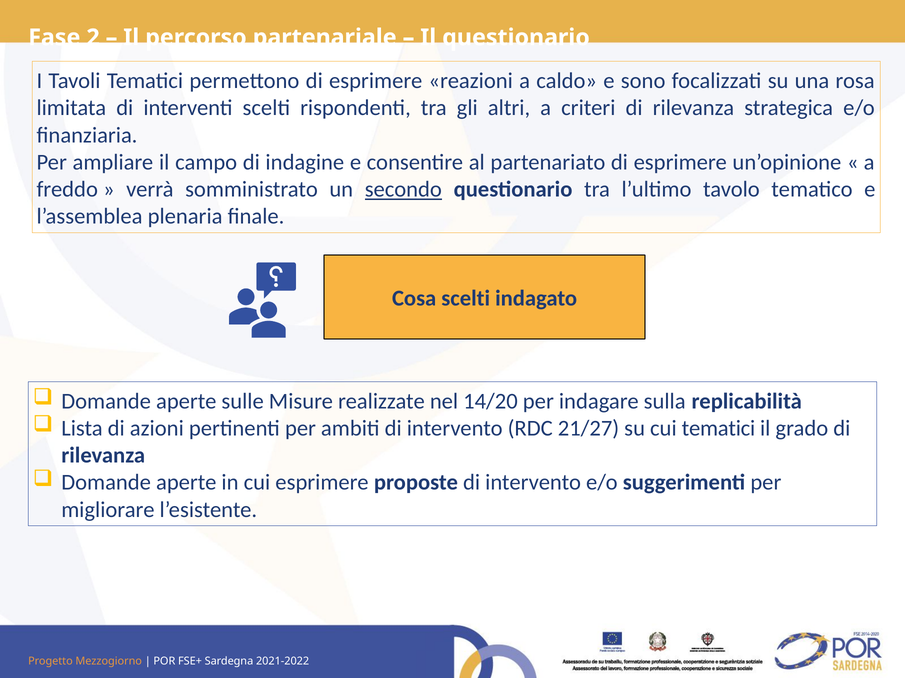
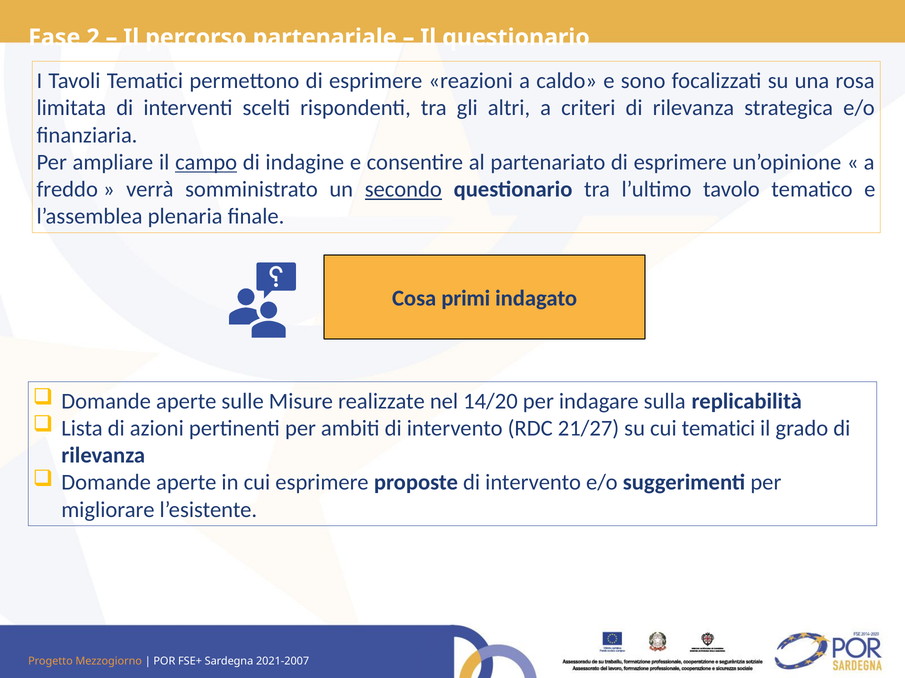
campo underline: none -> present
Cosa scelti: scelti -> primi
2021-2022: 2021-2022 -> 2021-2007
